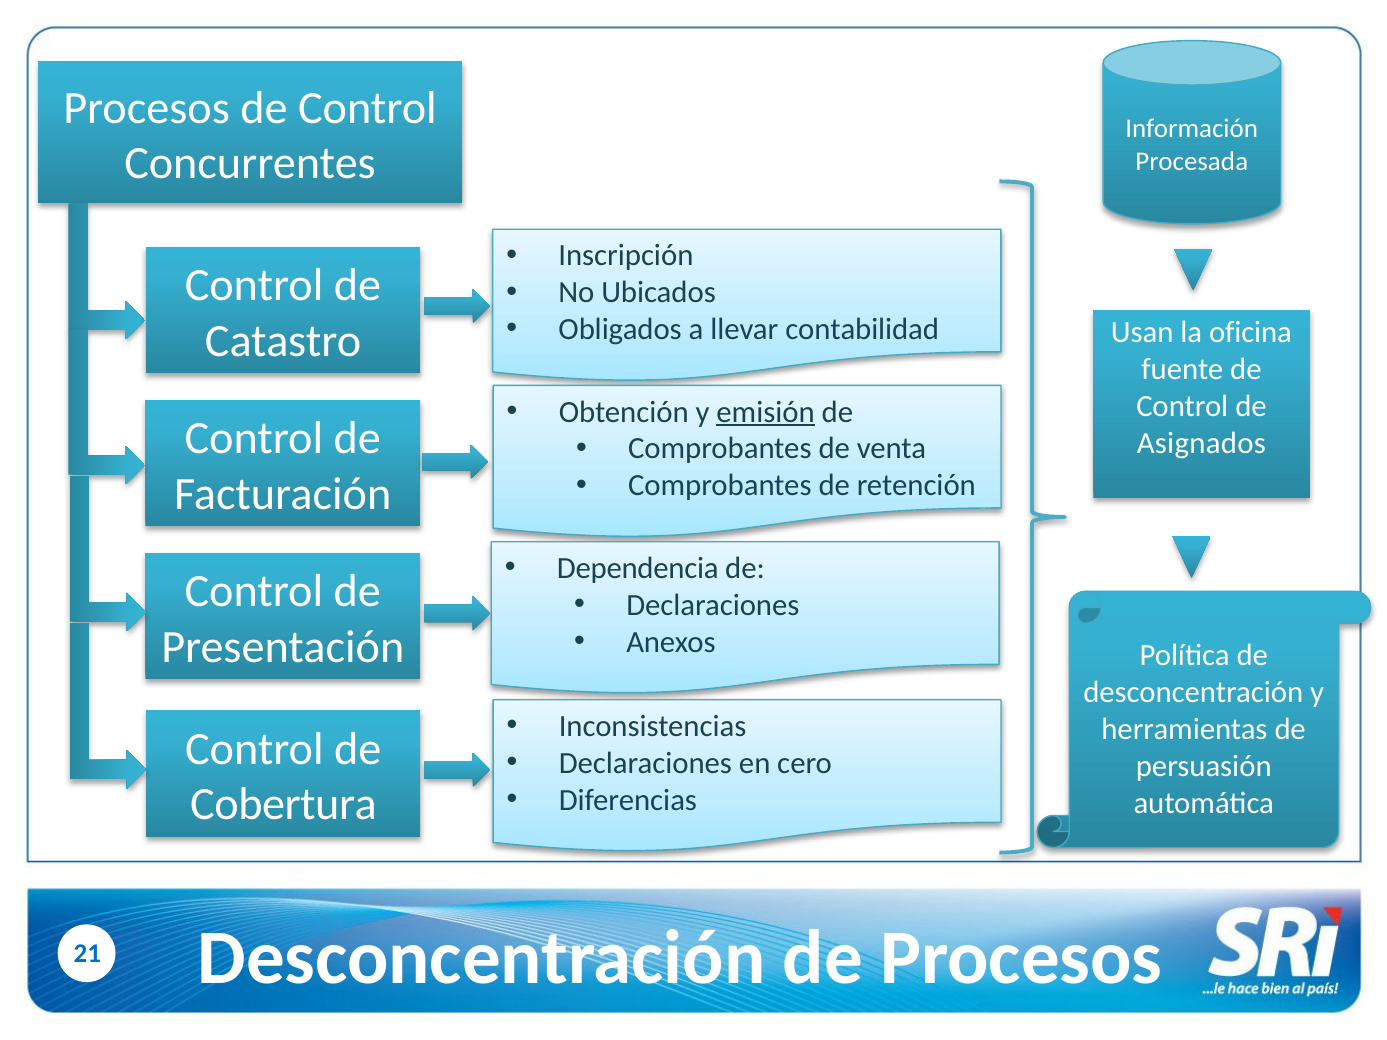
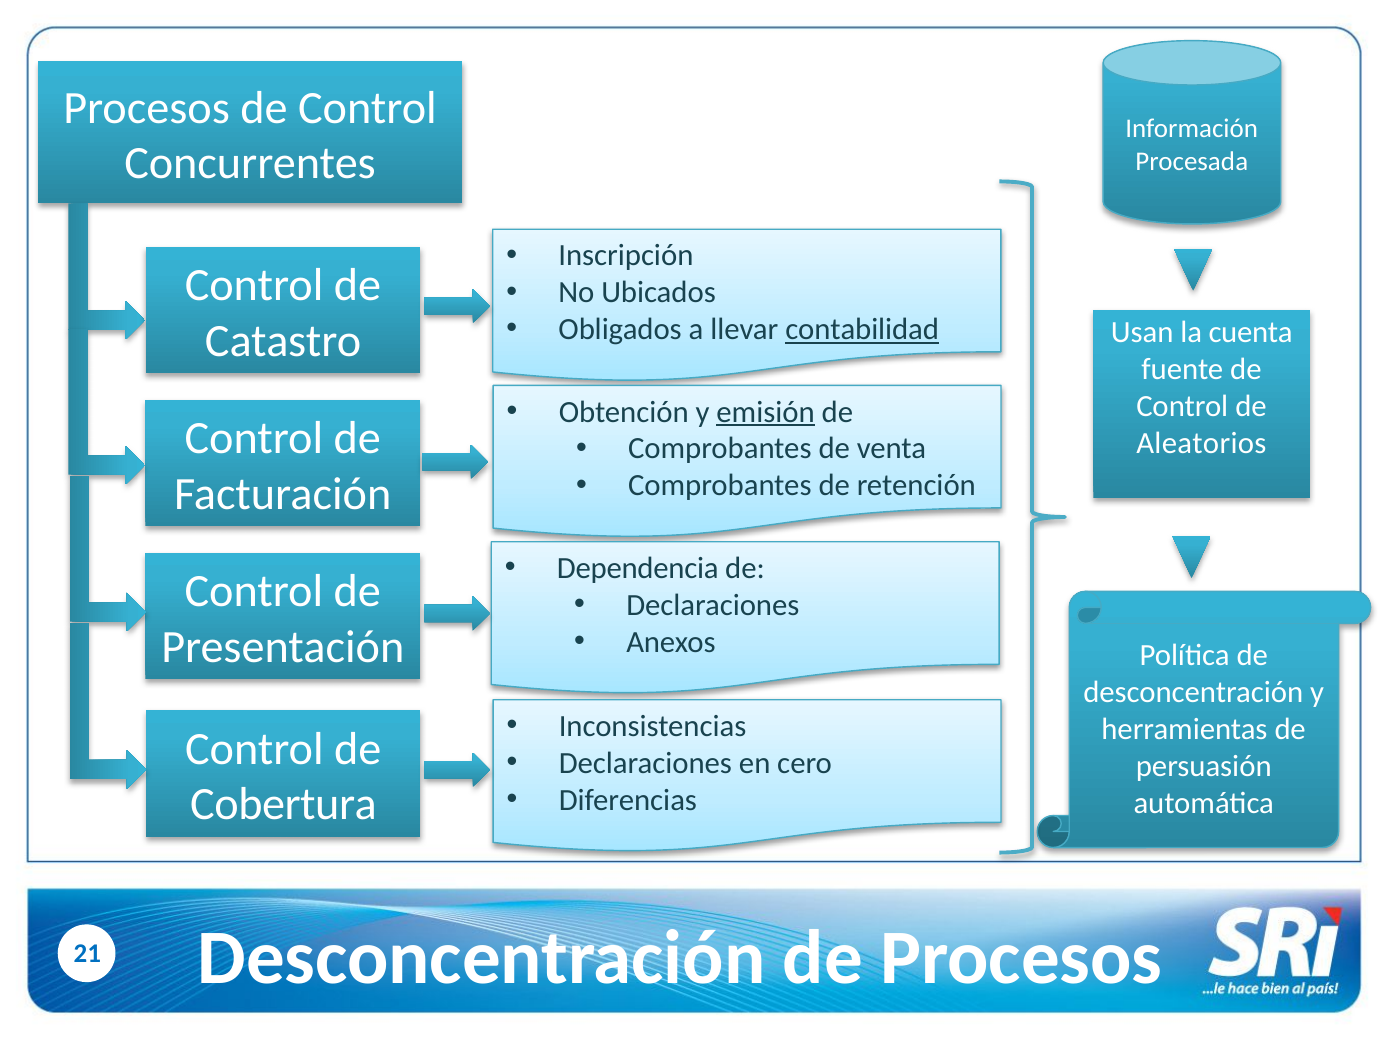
contabilidad underline: none -> present
oficina: oficina -> cuenta
Asignados: Asignados -> Aleatorios
